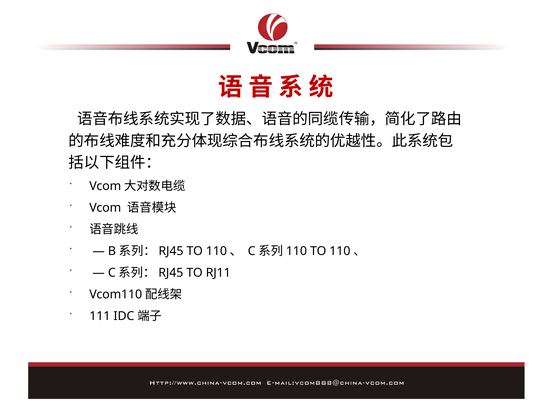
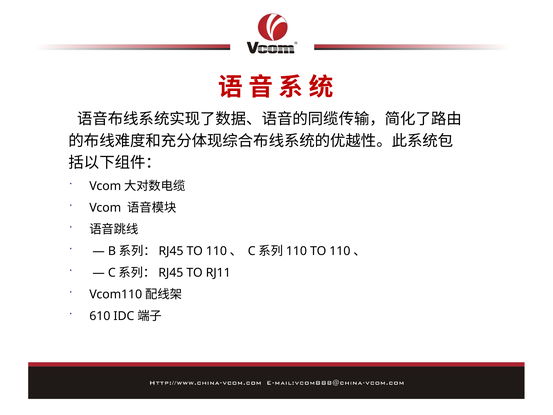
111: 111 -> 610
